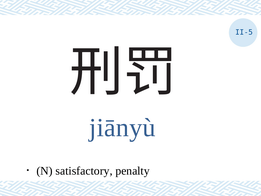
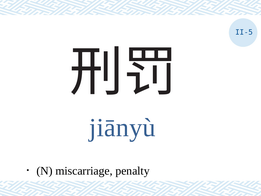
satisfactory: satisfactory -> miscarriage
